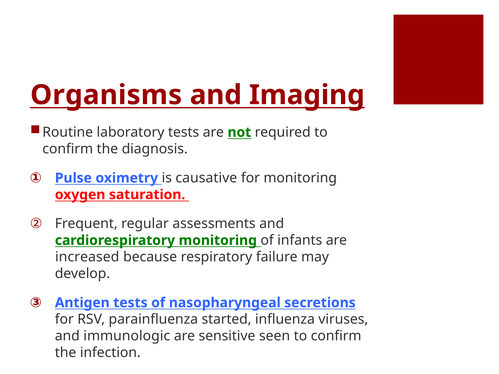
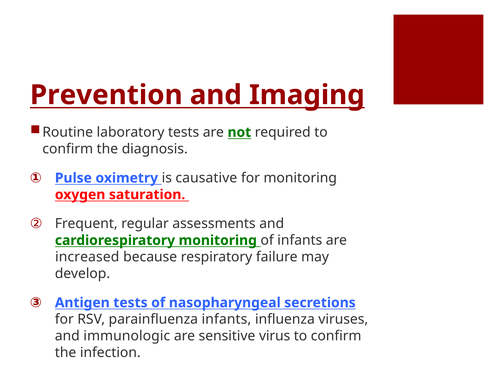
Organisms: Organisms -> Prevention
parainfluenza started: started -> infants
seen: seen -> virus
